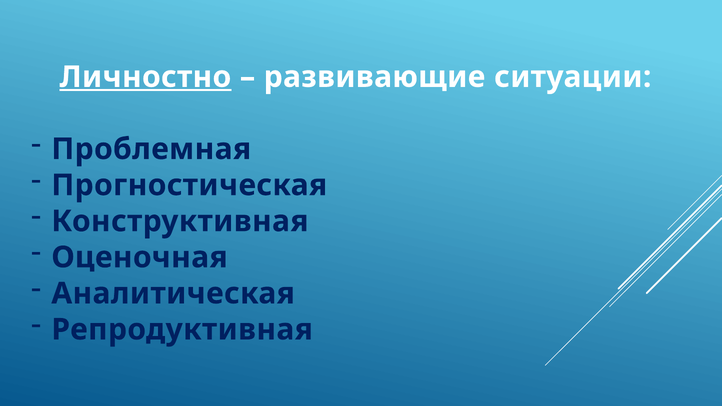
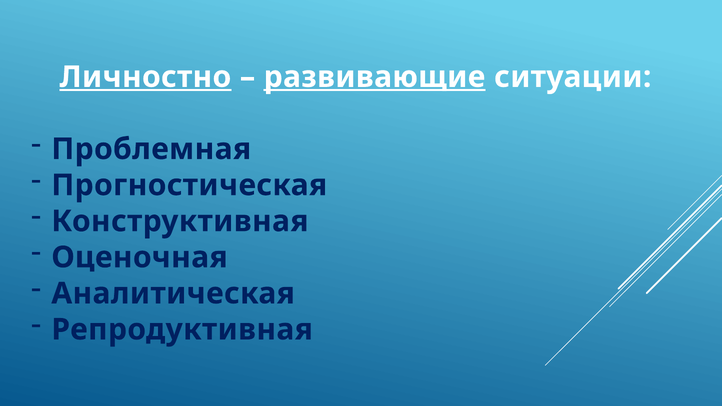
развивающие underline: none -> present
